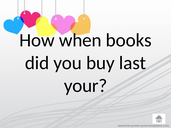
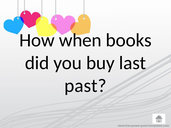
your: your -> past
